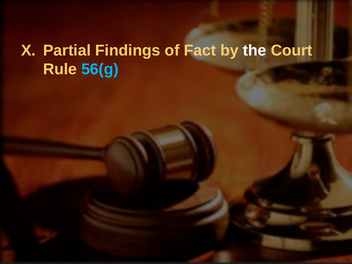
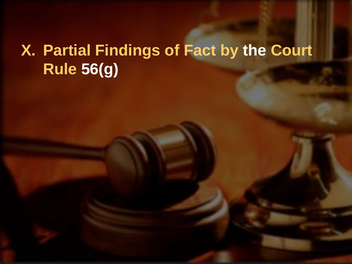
56(g colour: light blue -> white
